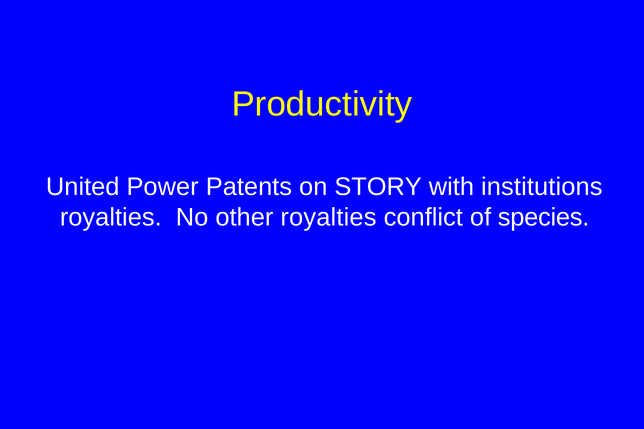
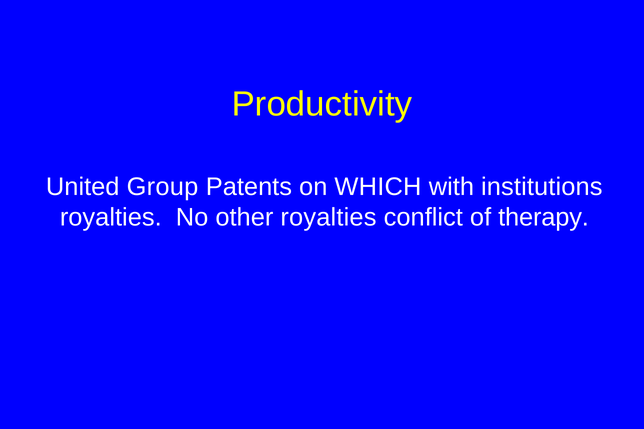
Power: Power -> Group
STORY: STORY -> WHICH
species: species -> therapy
